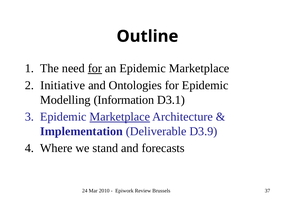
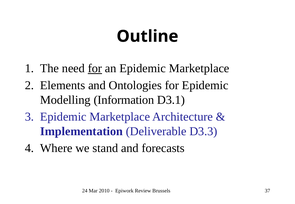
Initiative: Initiative -> Elements
Marketplace at (120, 117) underline: present -> none
D3.9: D3.9 -> D3.3
